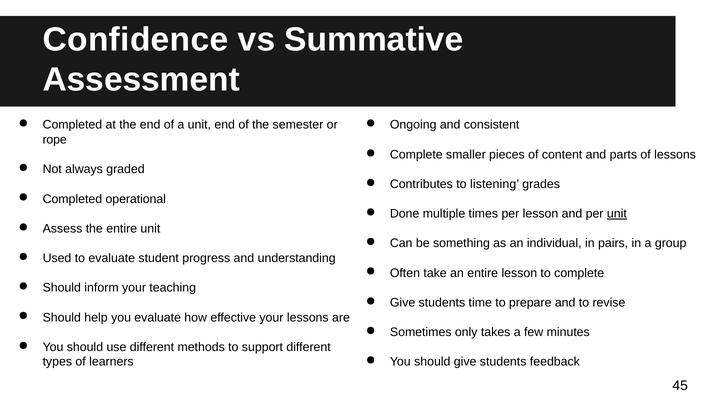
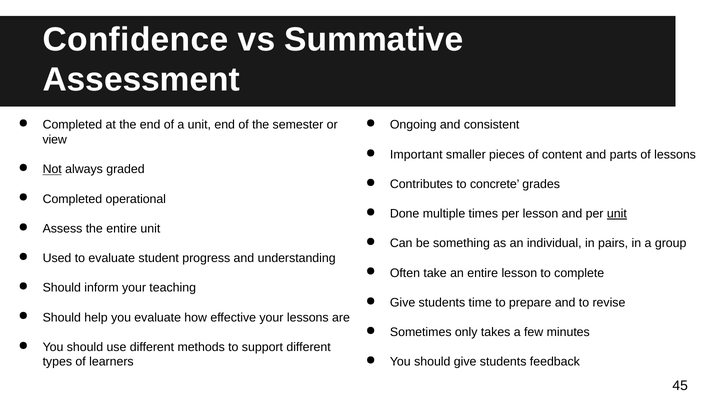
rope: rope -> view
Complete at (416, 155): Complete -> Important
Not underline: none -> present
listening: listening -> concrete
